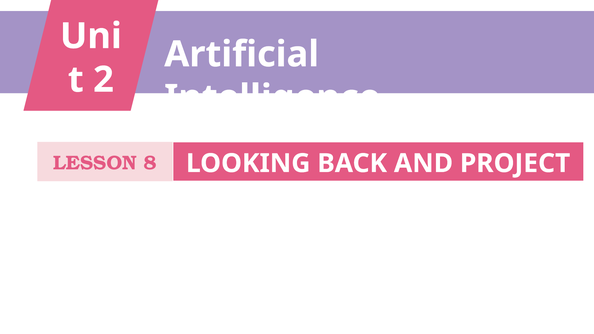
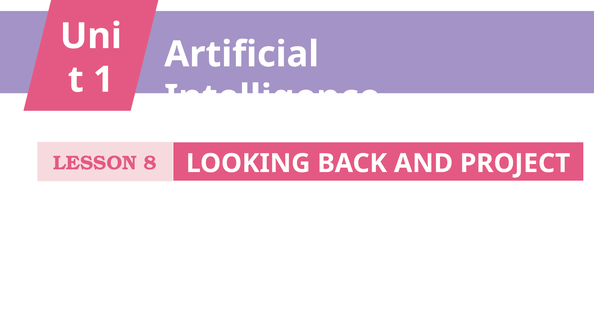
2: 2 -> 1
